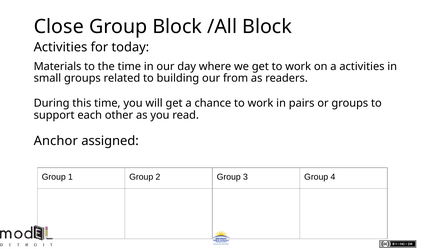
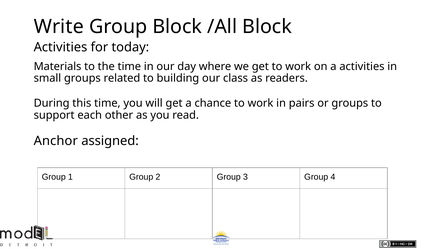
Close: Close -> Write
from: from -> class
